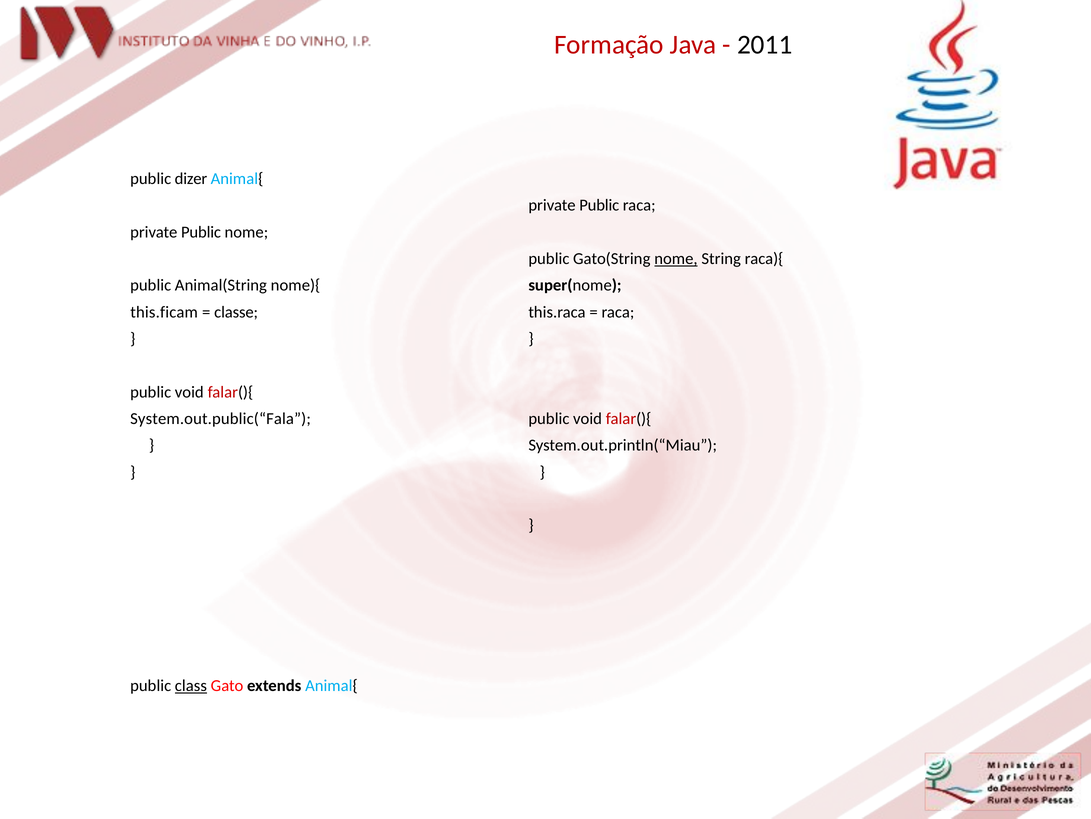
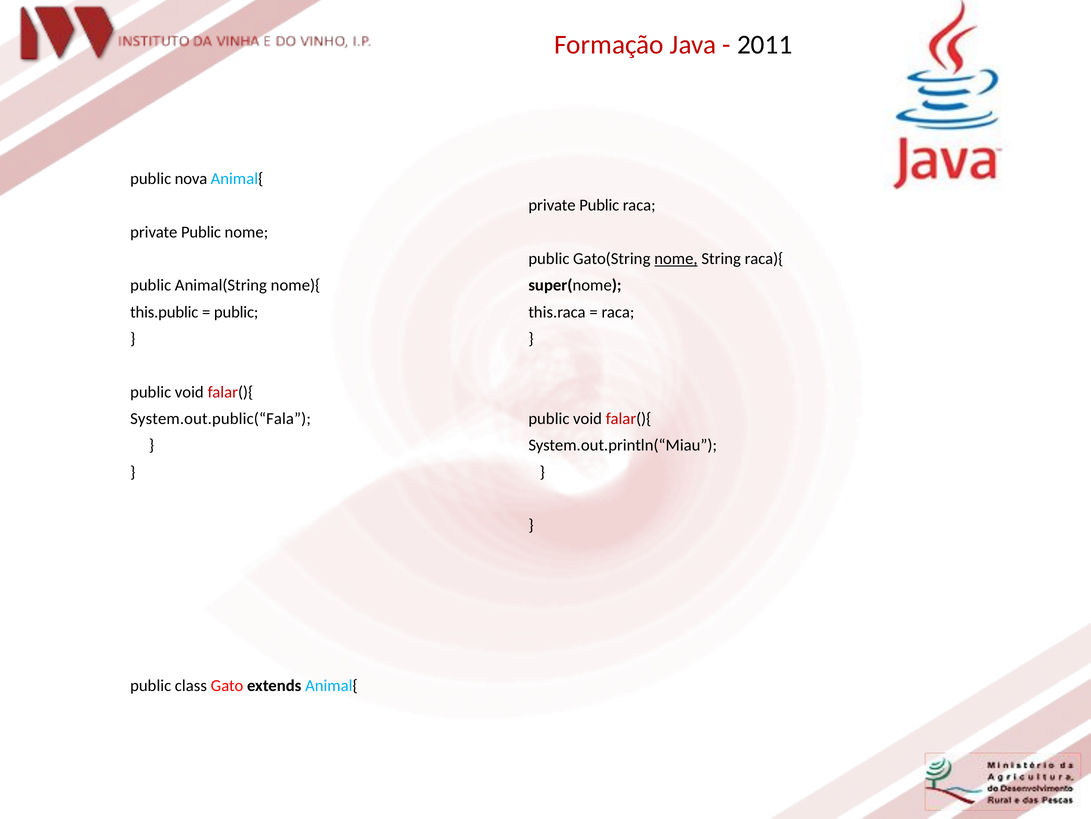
dizer: dizer -> nova
this.ficam: this.ficam -> this.public
classe at (236, 312): classe -> public
class underline: present -> none
